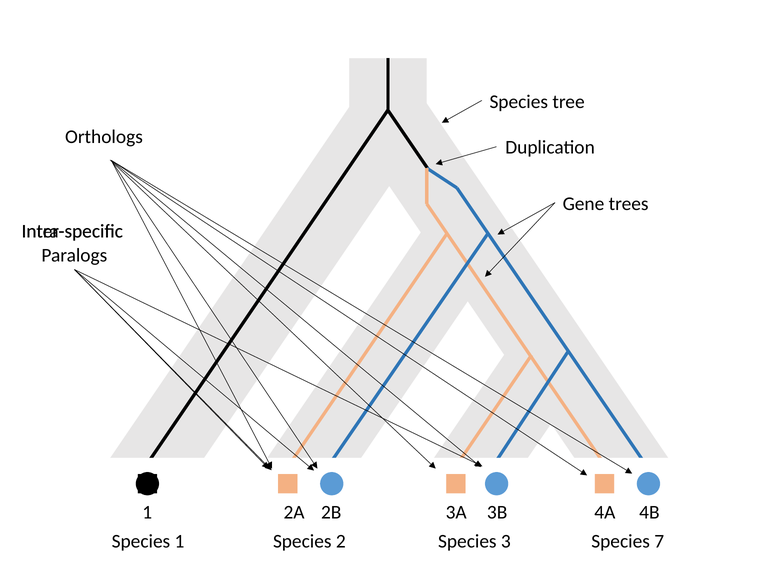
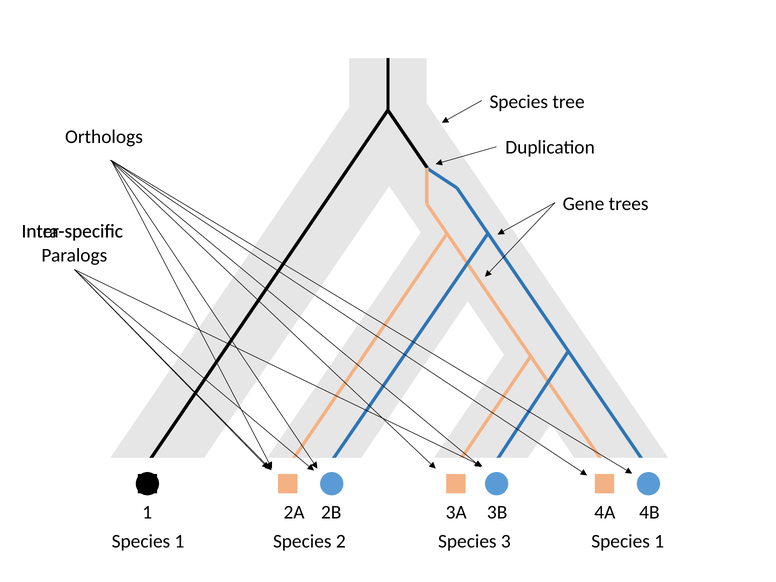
3 Species 7: 7 -> 1
